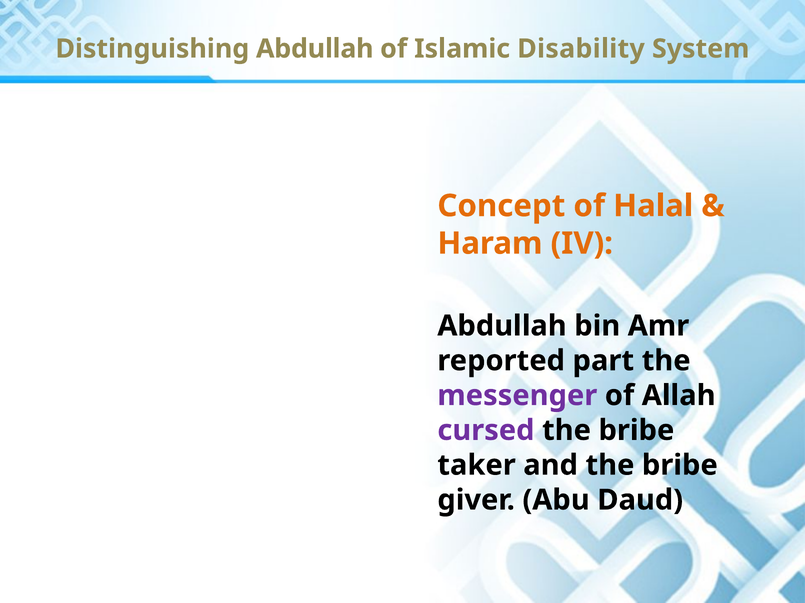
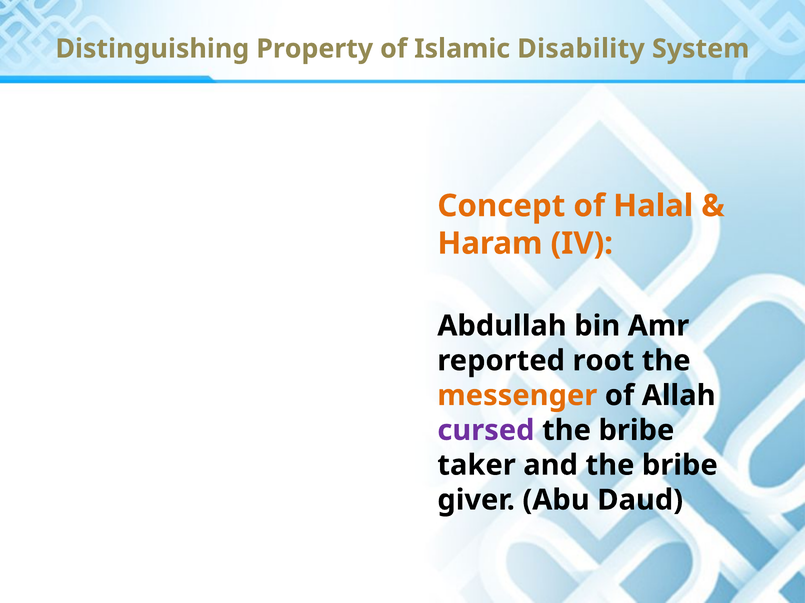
Distinguishing Abdullah: Abdullah -> Property
part: part -> root
messenger colour: purple -> orange
